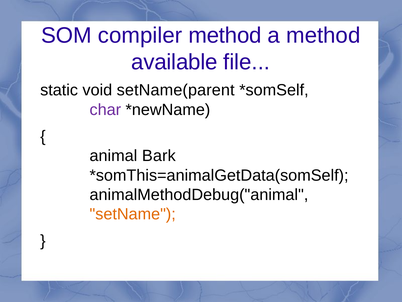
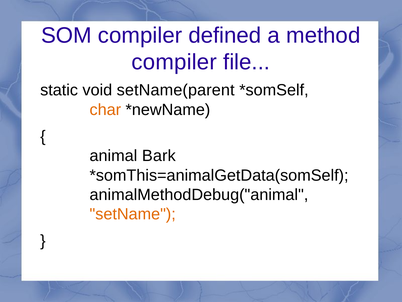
compiler method: method -> defined
available at (174, 62): available -> compiler
char colour: purple -> orange
